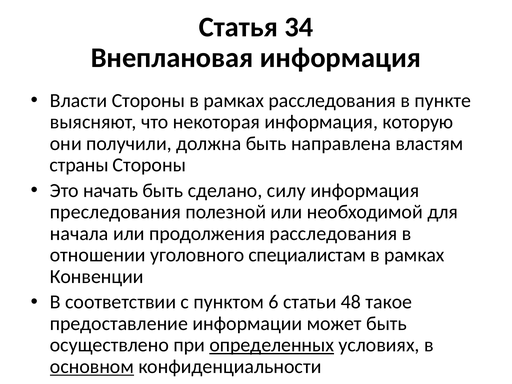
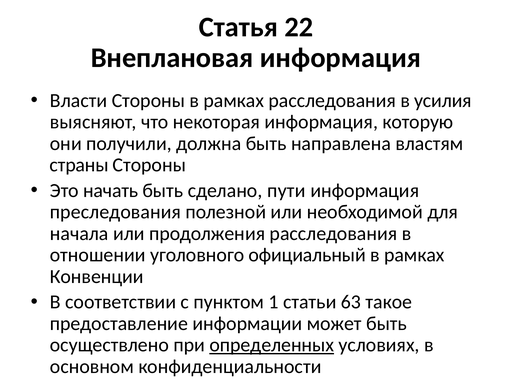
34: 34 -> 22
пункте: пункте -> усилия
силу: силу -> пути
специалистам: специалистам -> официальный
6: 6 -> 1
48: 48 -> 63
основном underline: present -> none
